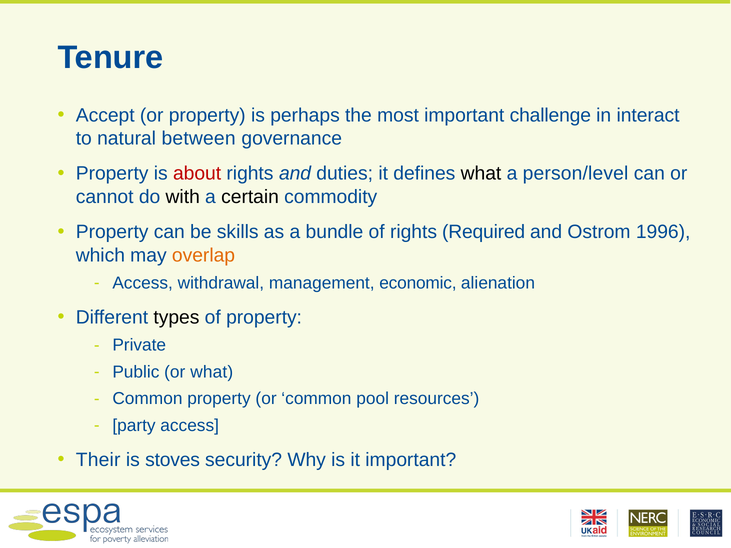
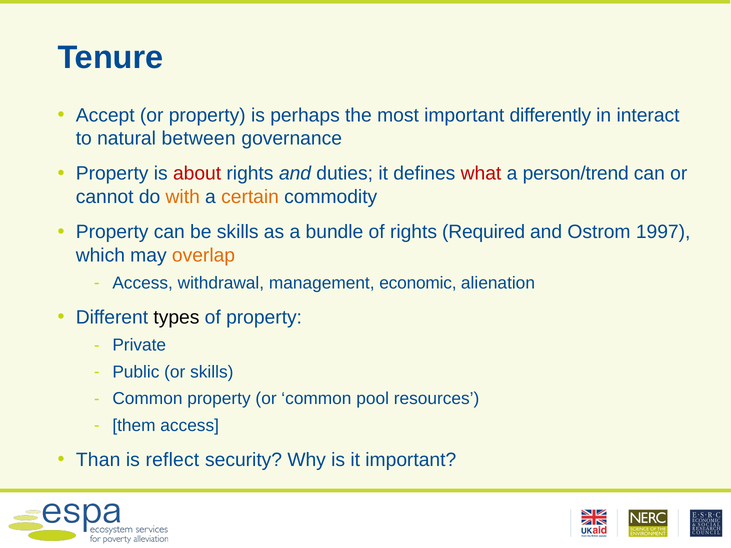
challenge: challenge -> differently
what at (481, 174) colour: black -> red
person/level: person/level -> person/trend
with colour: black -> orange
certain colour: black -> orange
1996: 1996 -> 1997
or what: what -> skills
party: party -> them
Their: Their -> Than
stoves: stoves -> reflect
